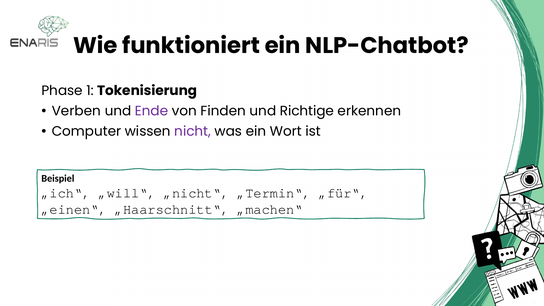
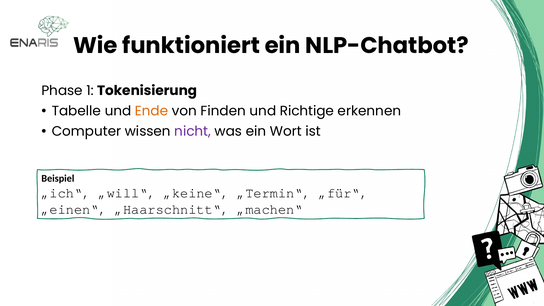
Verben: Verben -> Tabelle
Ende colour: purple -> orange
„nicht“: „nicht“ -> „keine“
